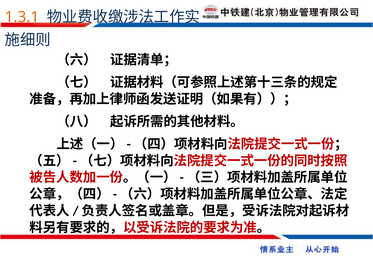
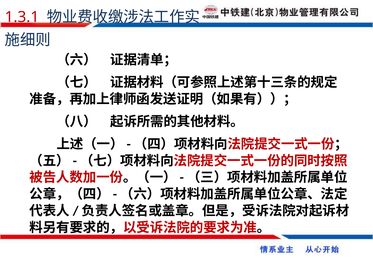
1.3.1 colour: orange -> red
